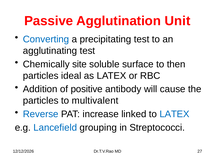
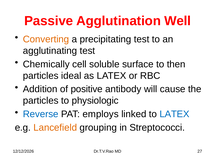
Unit: Unit -> Well
Converting colour: blue -> orange
site: site -> cell
multivalent: multivalent -> physiologic
increase: increase -> employs
Lancefield colour: blue -> orange
